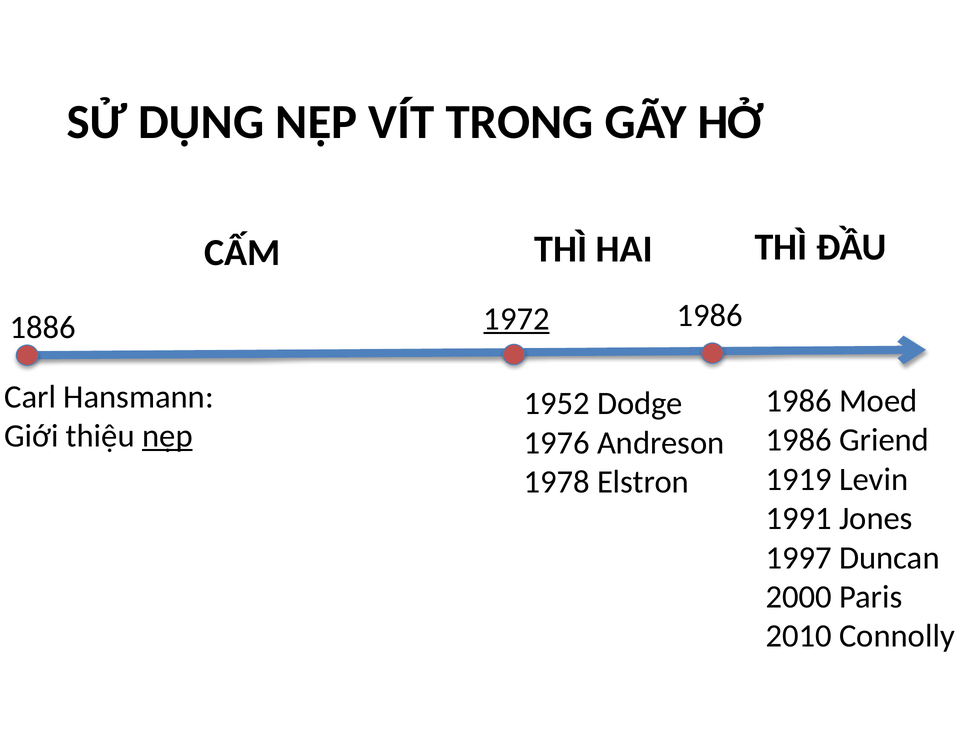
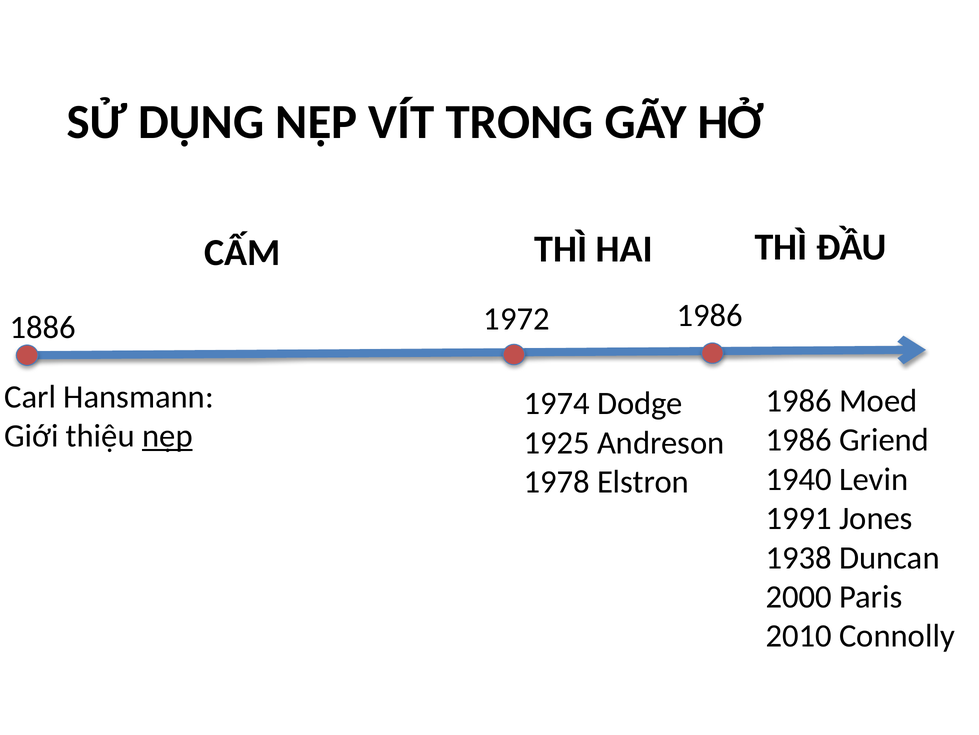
1972 underline: present -> none
1952: 1952 -> 1974
1976: 1976 -> 1925
1919: 1919 -> 1940
1997: 1997 -> 1938
